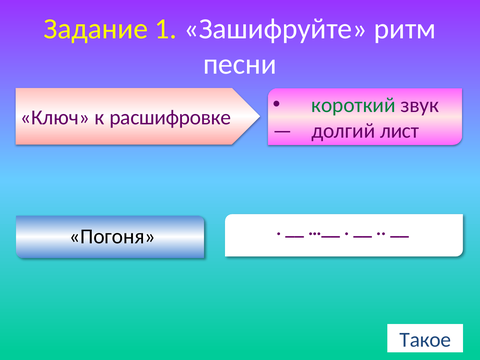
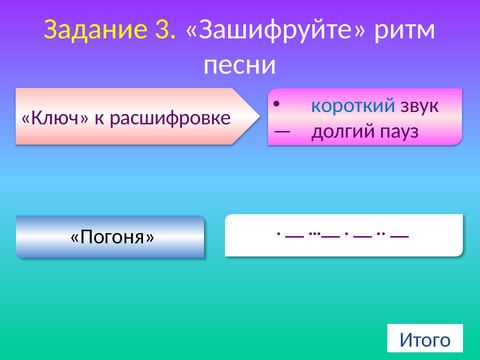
1: 1 -> 3
короткий colour: green -> blue
лист: лист -> пауз
Такое: Такое -> Итого
